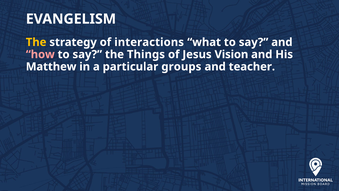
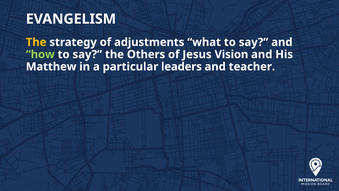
interactions: interactions -> adjustments
how colour: pink -> light green
Things: Things -> Others
groups: groups -> leaders
